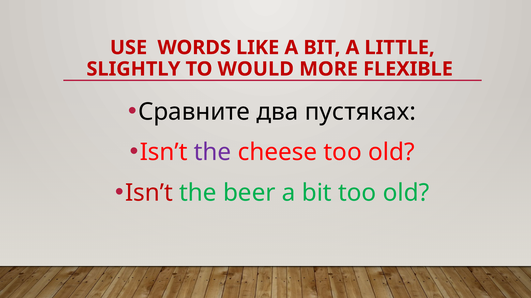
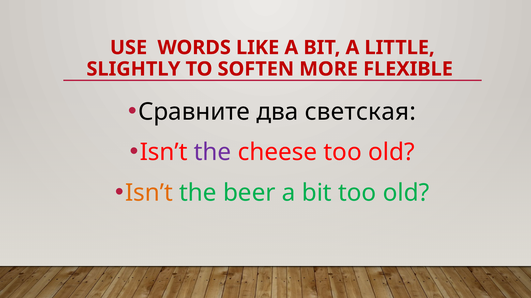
WOULD: WOULD -> SOFTEN
пустяках: пустяках -> светская
Isn’t at (149, 193) colour: red -> orange
